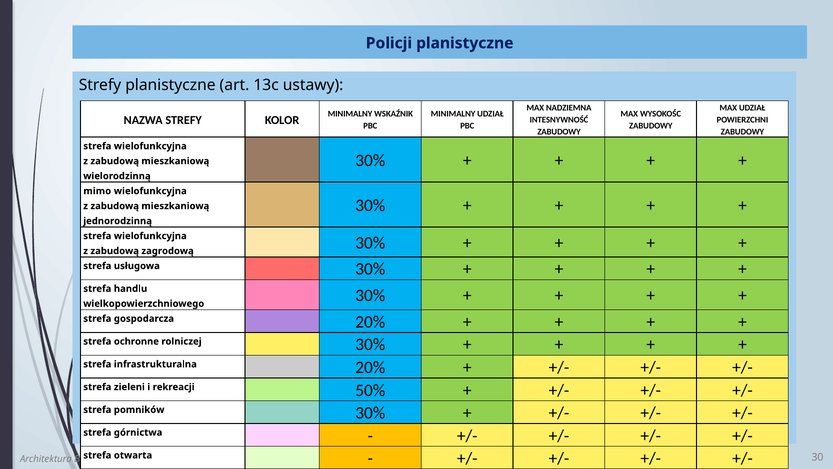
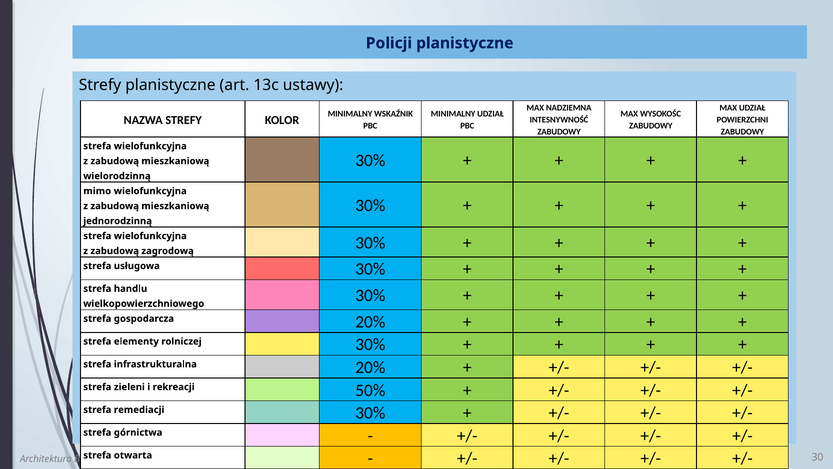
ochronne: ochronne -> elementy
pomników: pomników -> remediacji
